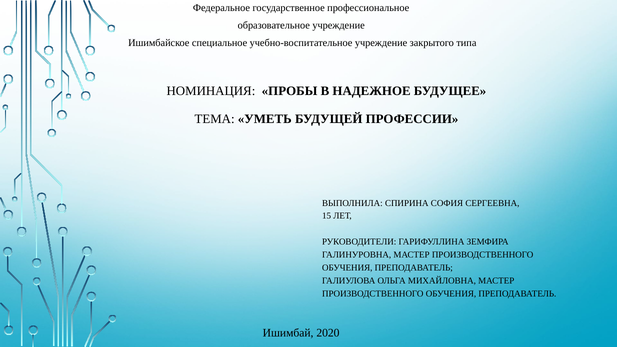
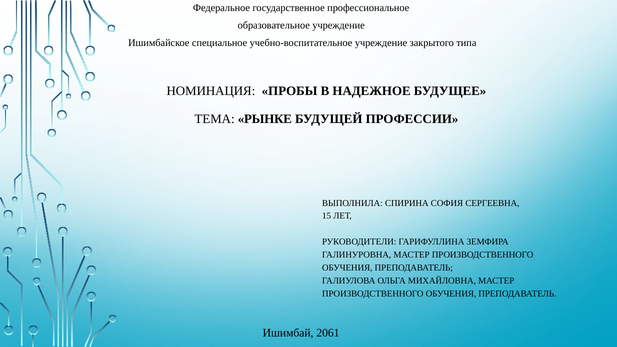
УМЕТЬ: УМЕТЬ -> РЫНКЕ
2020: 2020 -> 2061
